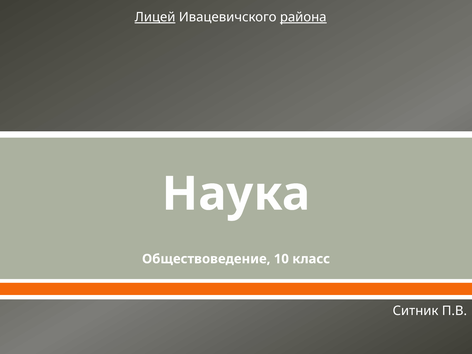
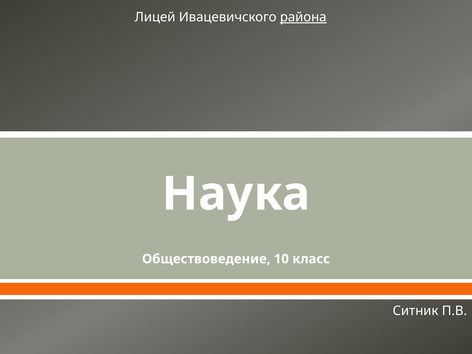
Лицей underline: present -> none
